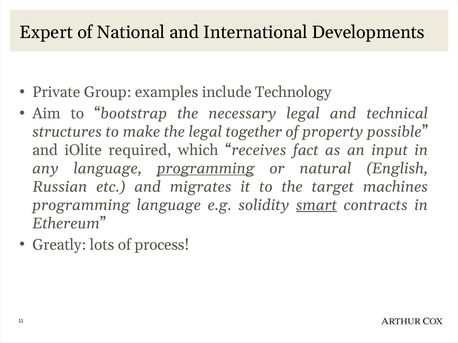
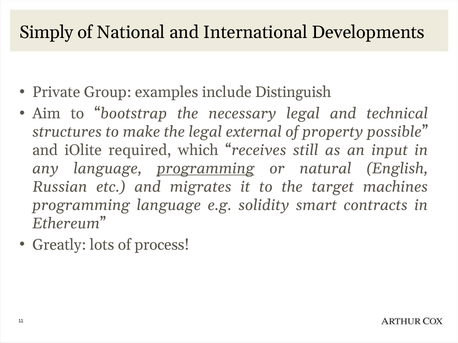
Expert: Expert -> Simply
Technology: Technology -> Distinguish
together: together -> external
fact: fact -> still
smart underline: present -> none
